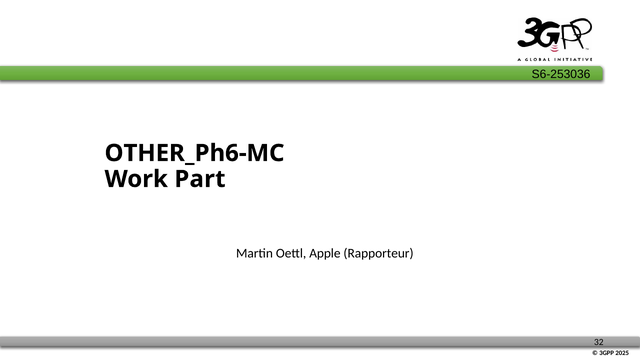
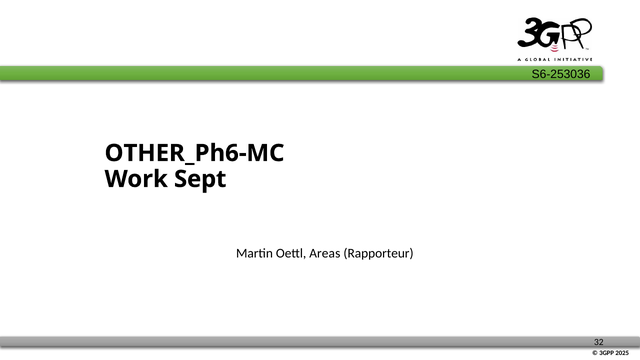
Part: Part -> Sept
Apple: Apple -> Areas
